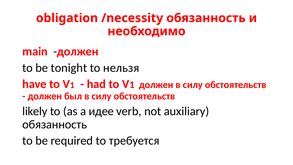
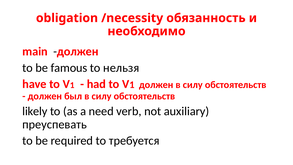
tonight: tonight -> famous
идее: идее -> need
обязанность at (55, 124): обязанность -> преуспевать
